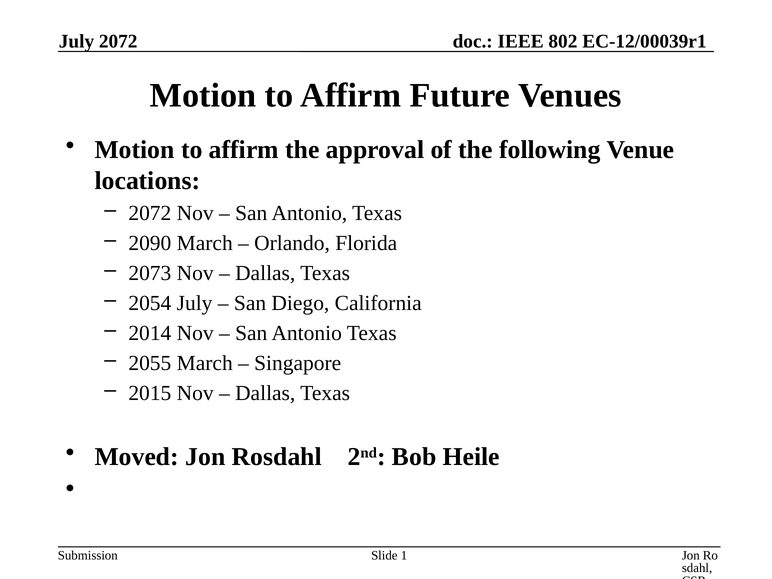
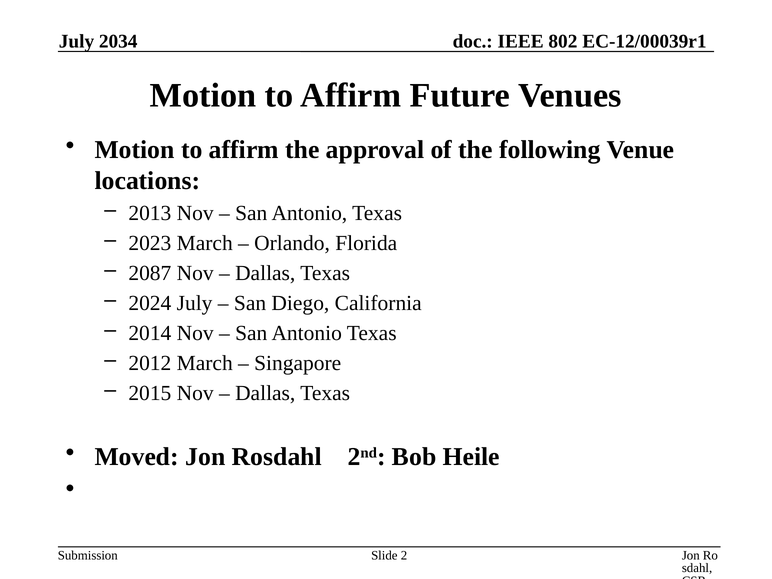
July 2072: 2072 -> 2034
2072 at (150, 213): 2072 -> 2013
2090: 2090 -> 2023
2073: 2073 -> 2087
2054: 2054 -> 2024
2055: 2055 -> 2012
1: 1 -> 2
